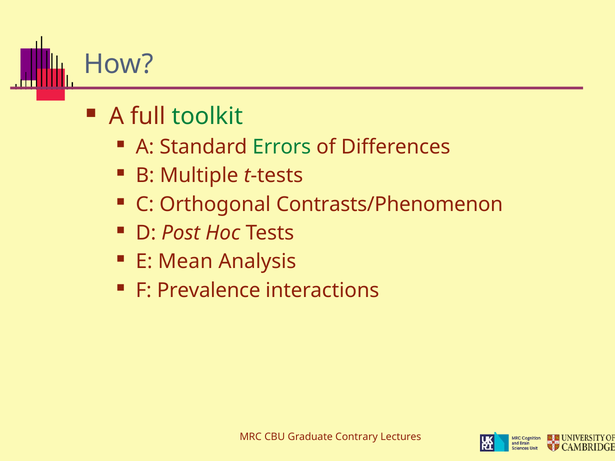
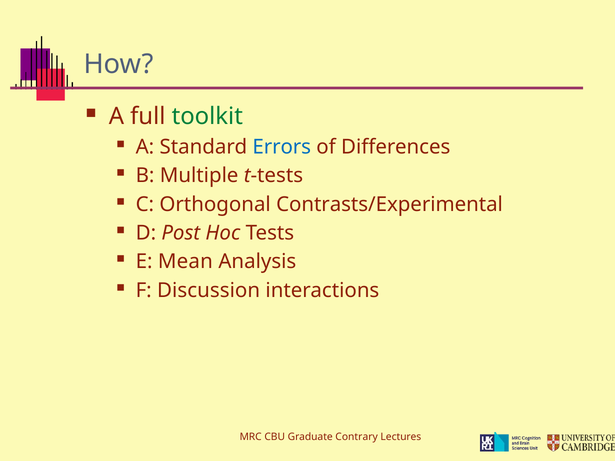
Errors colour: green -> blue
Contrasts/Phenomenon: Contrasts/Phenomenon -> Contrasts/Experimental
Prevalence: Prevalence -> Discussion
